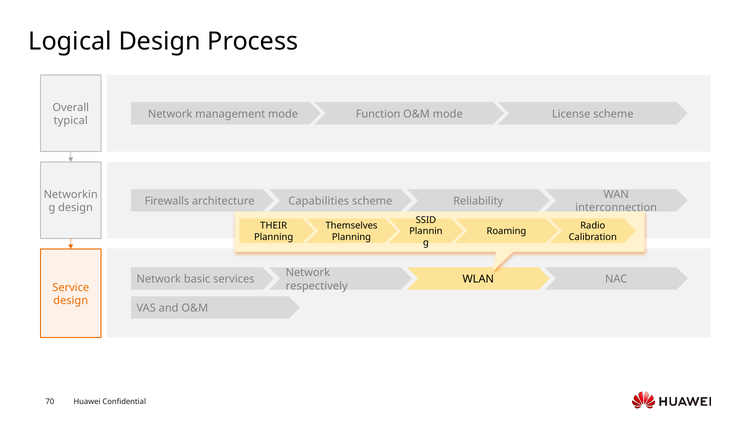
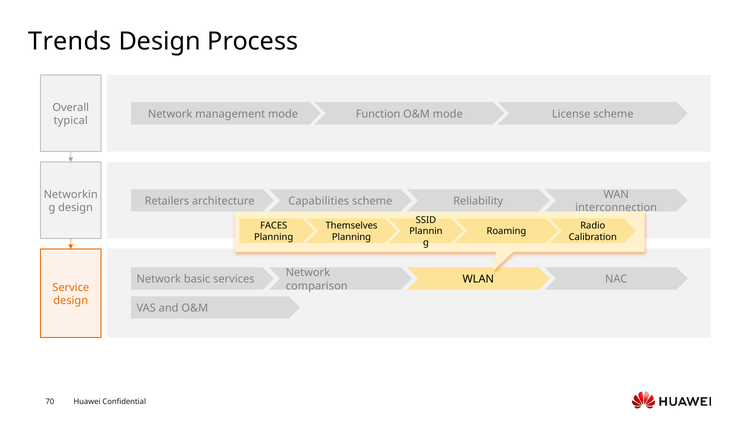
Logical: Logical -> Trends
Firewalls: Firewalls -> Retailers
THEIR: THEIR -> FACES
respectively: respectively -> comparison
